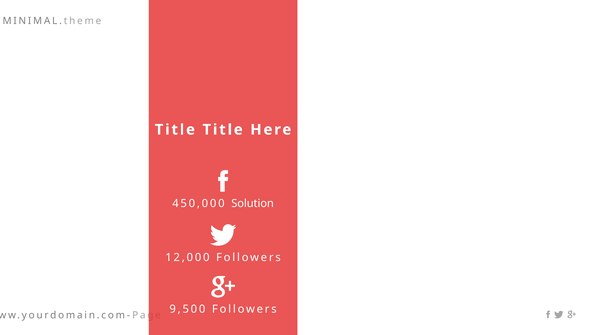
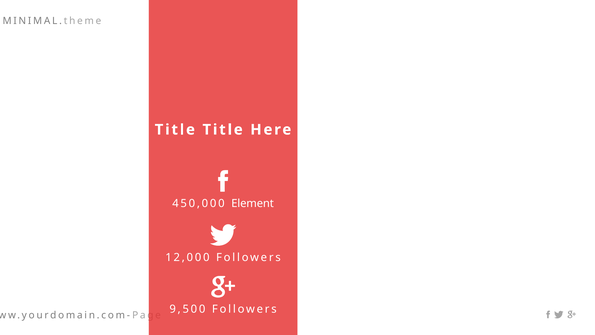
Solution: Solution -> Element
